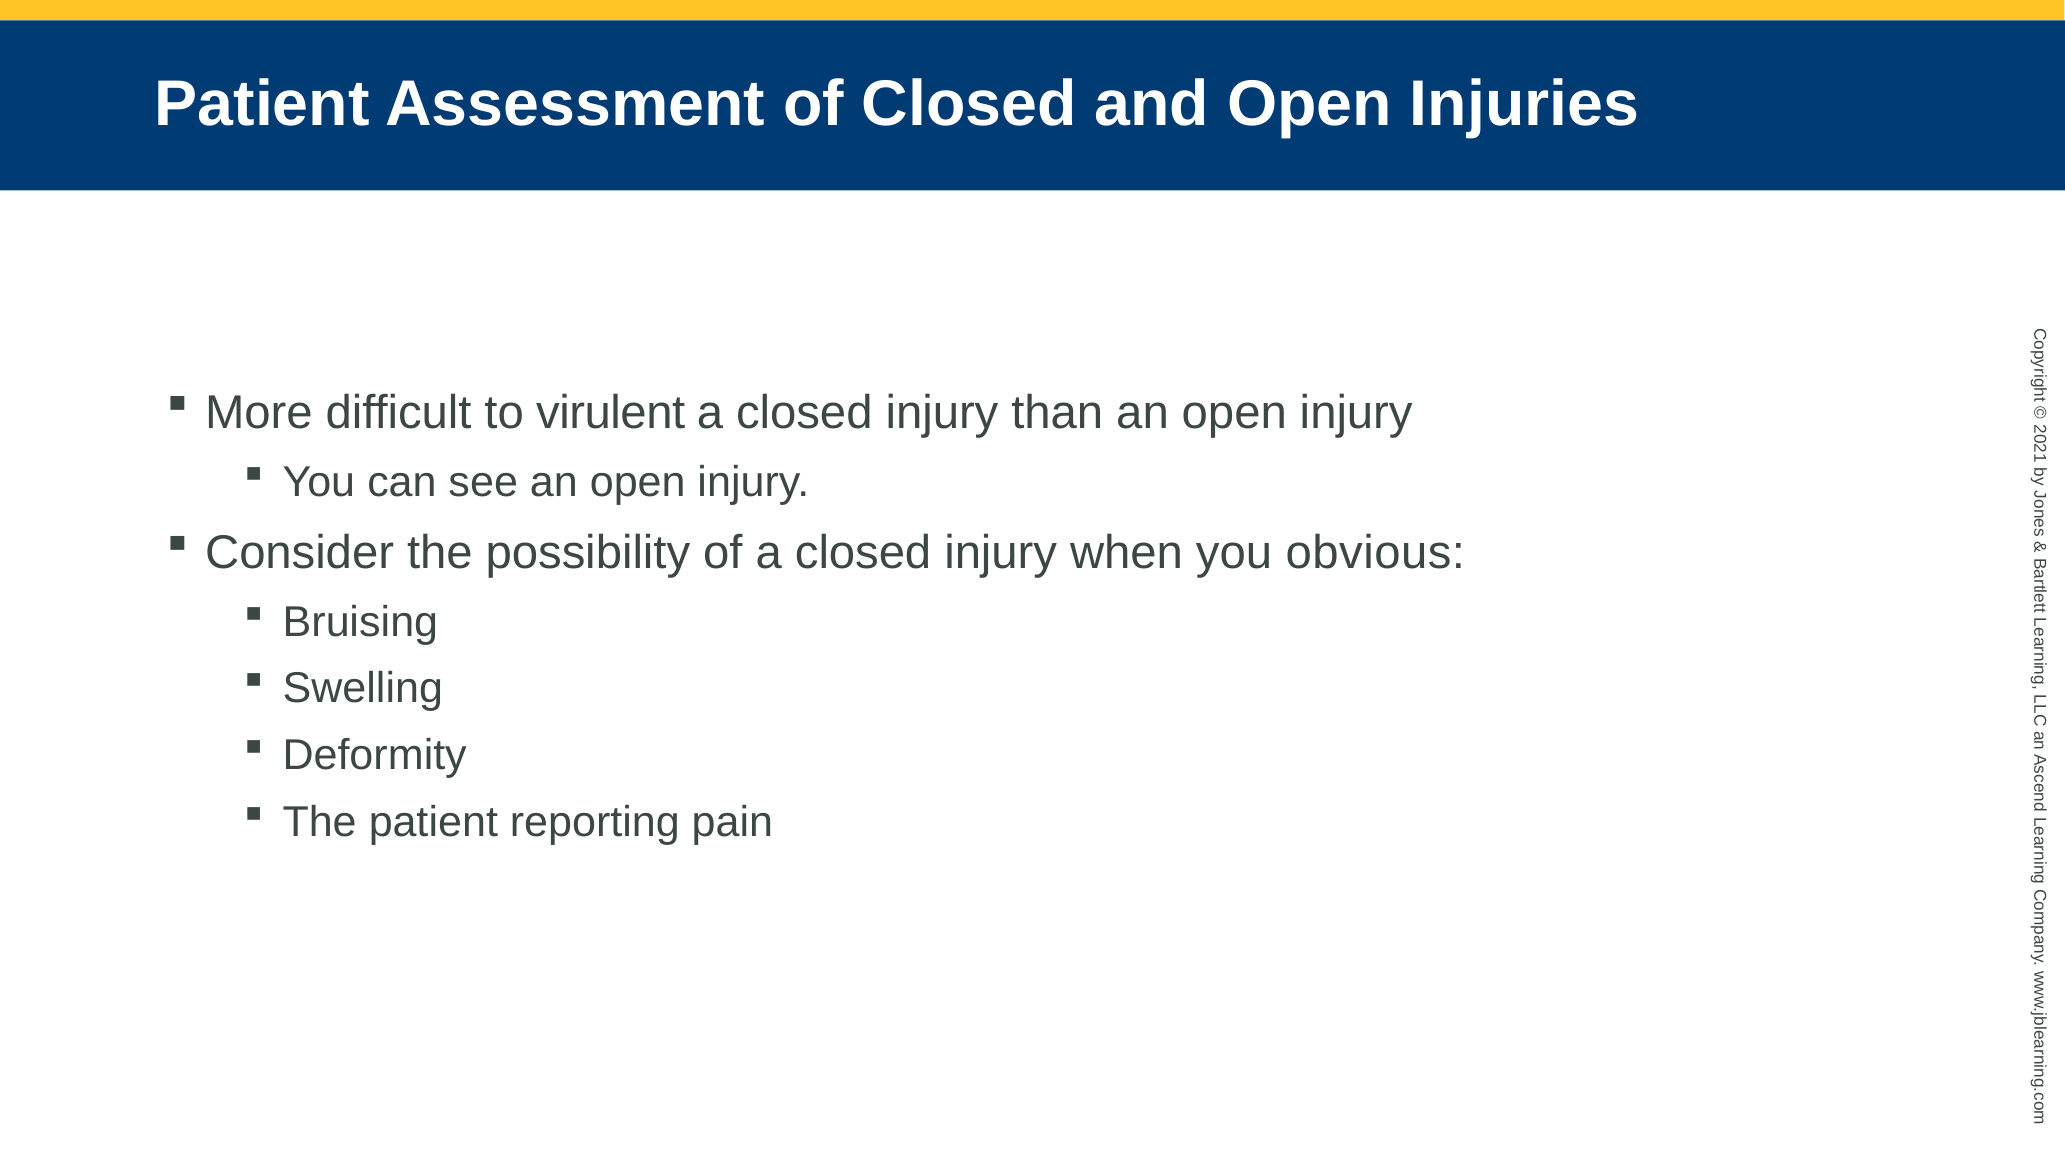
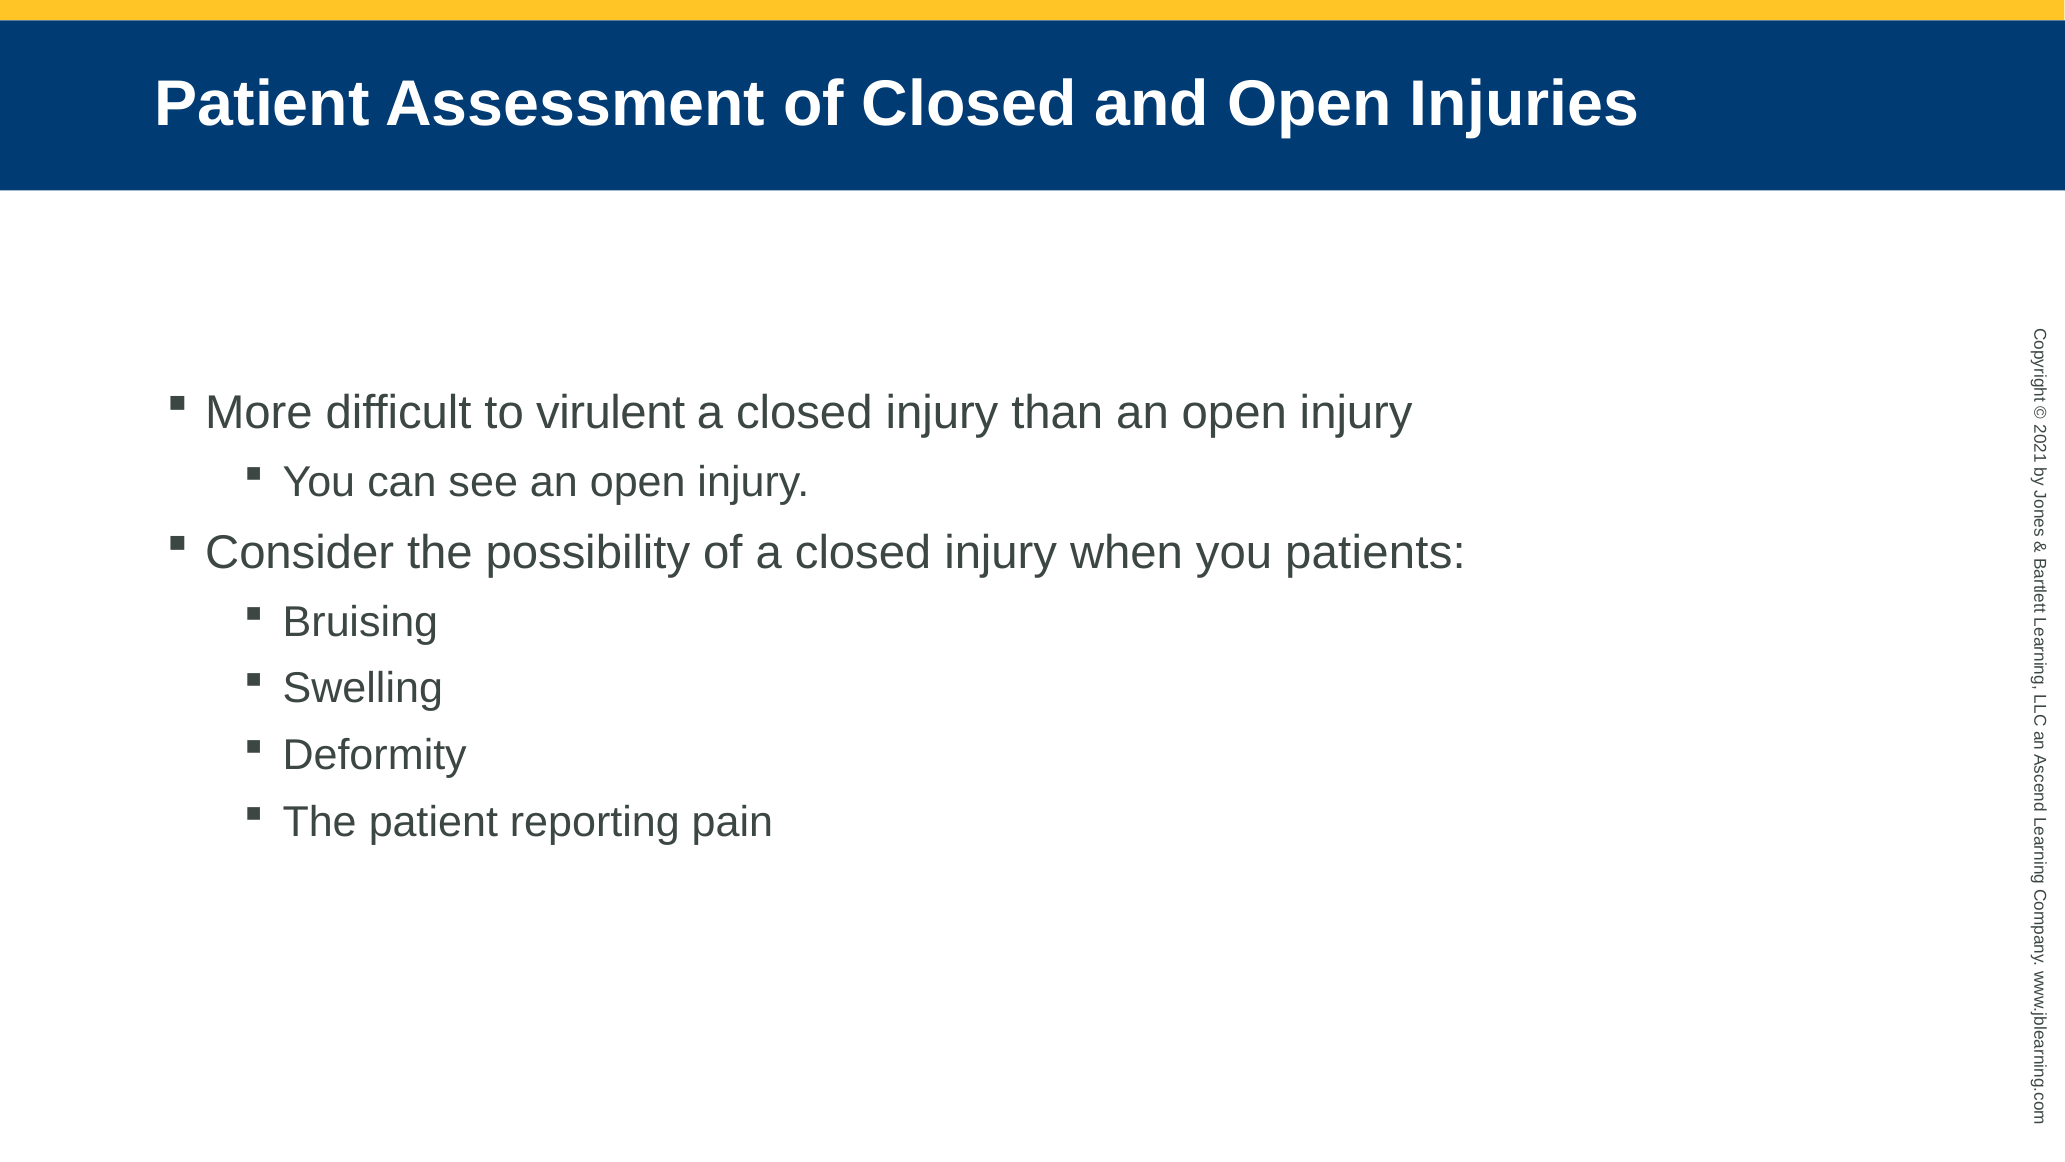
obvious: obvious -> patients
